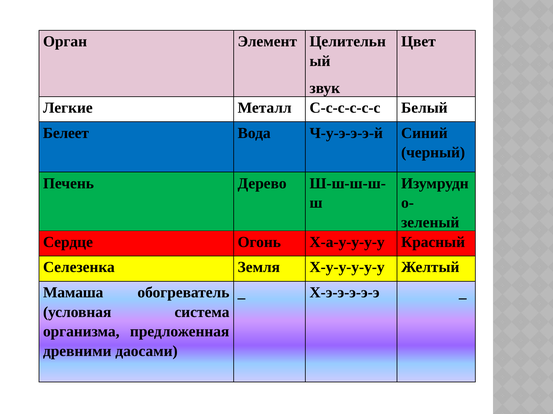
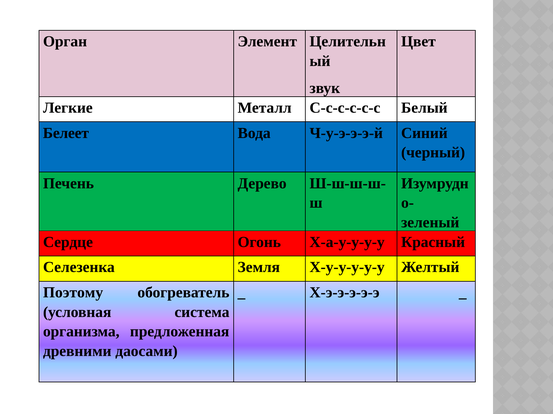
Мамаша: Мамаша -> Поэтому
